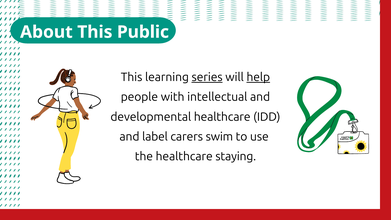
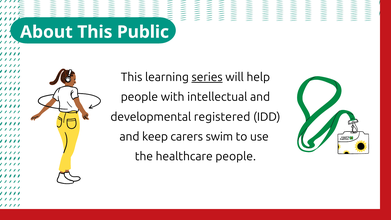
help underline: present -> none
developmental healthcare: healthcare -> registered
label: label -> keep
healthcare staying: staying -> people
